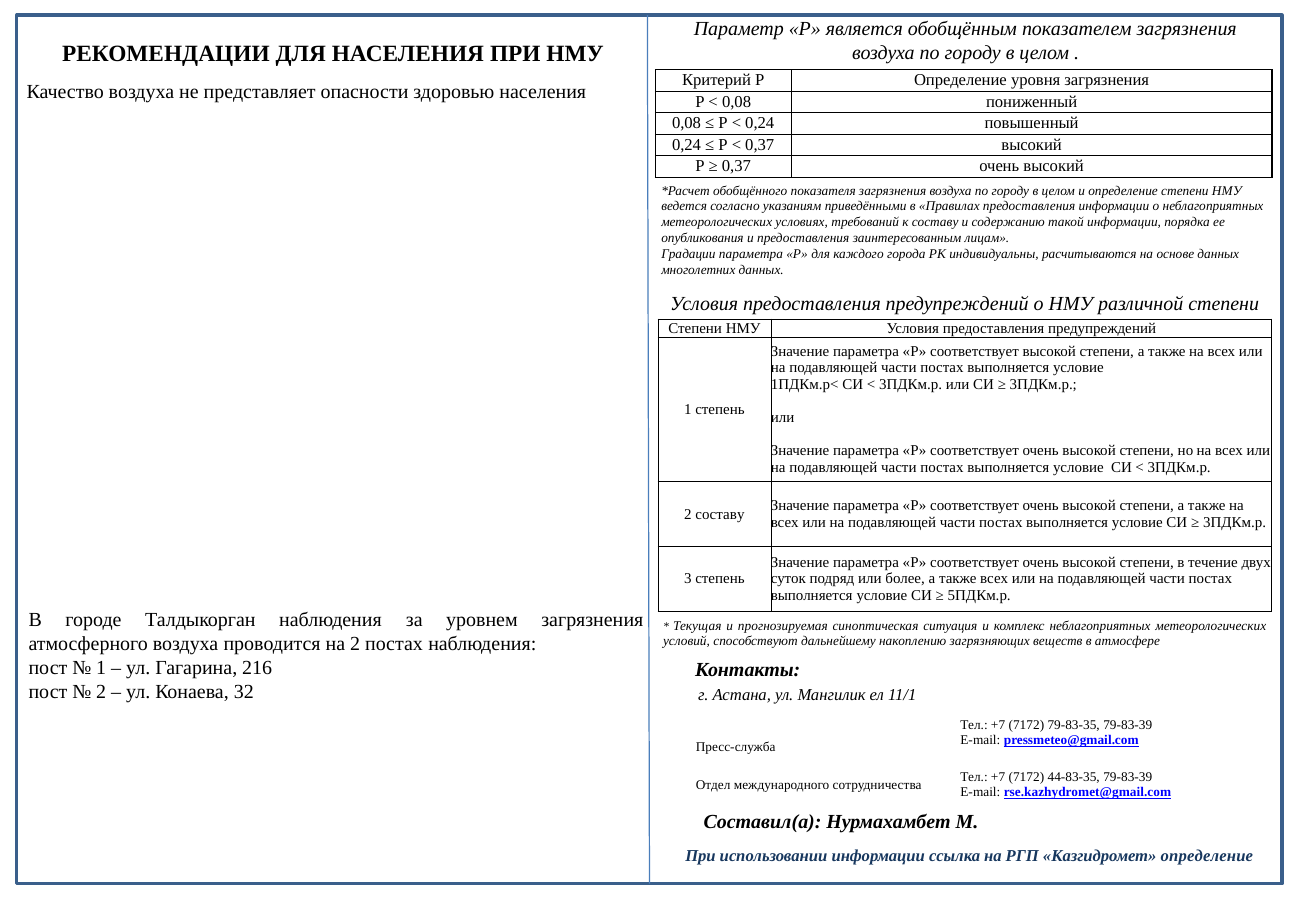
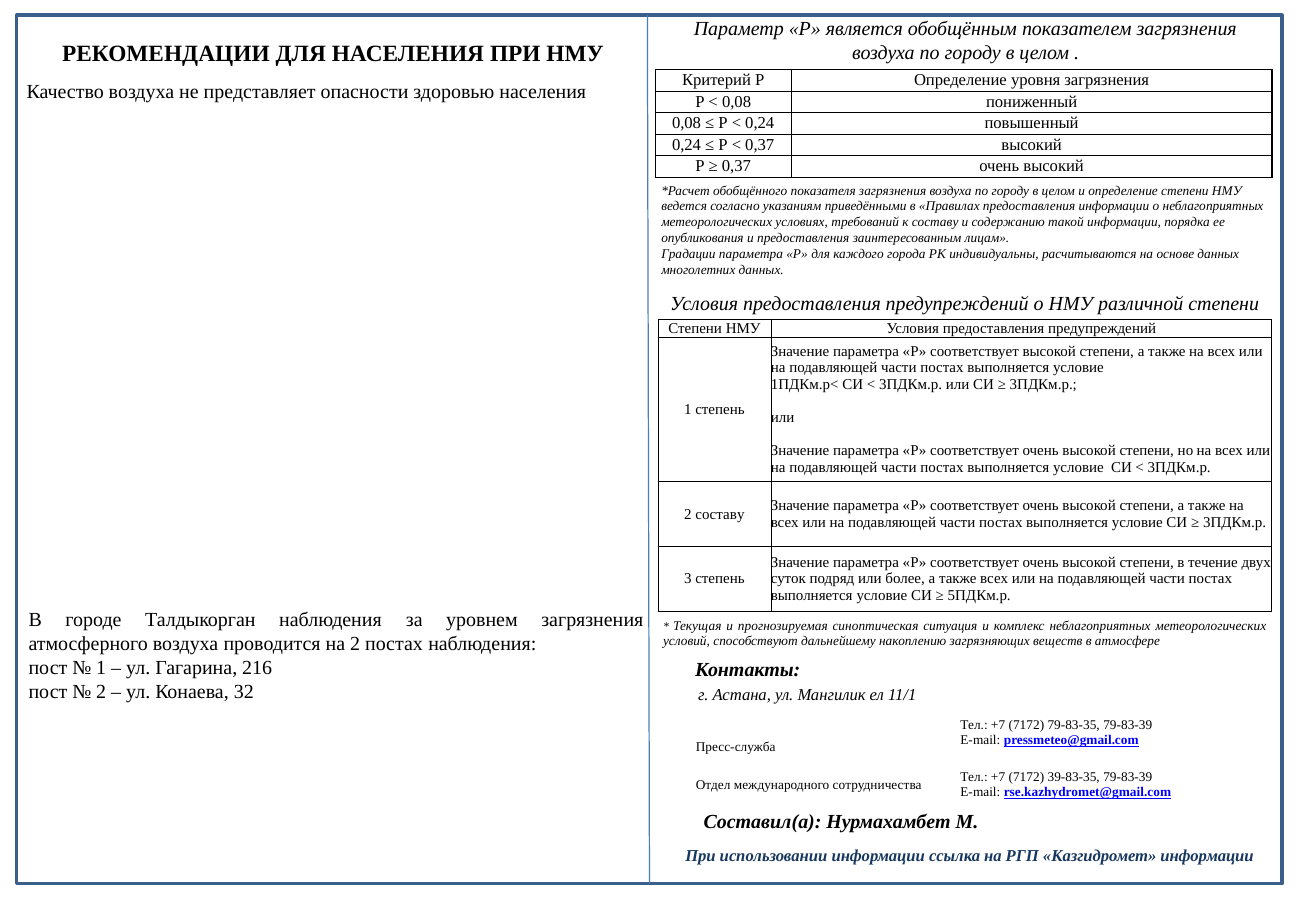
44-83-35: 44-83-35 -> 39-83-35
Казгидромет определение: определение -> информации
